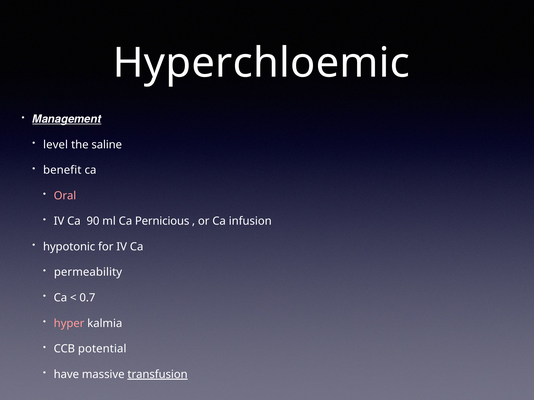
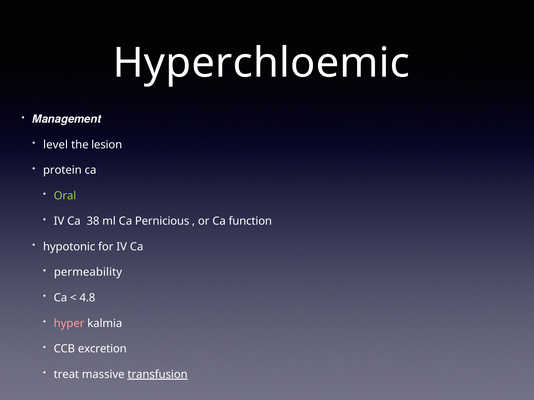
Management underline: present -> none
saline: saline -> lesion
benefit: benefit -> protein
Oral colour: pink -> light green
90: 90 -> 38
infusion: infusion -> function
0.7: 0.7 -> 4.8
potential: potential -> excretion
have: have -> treat
